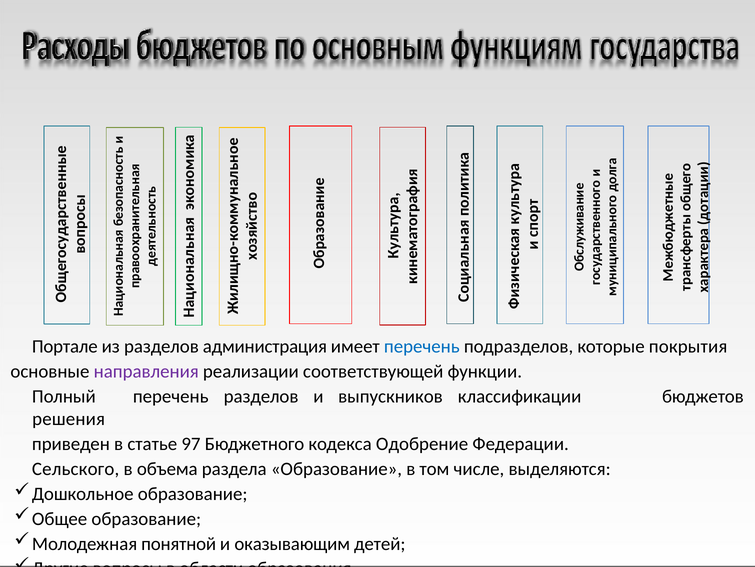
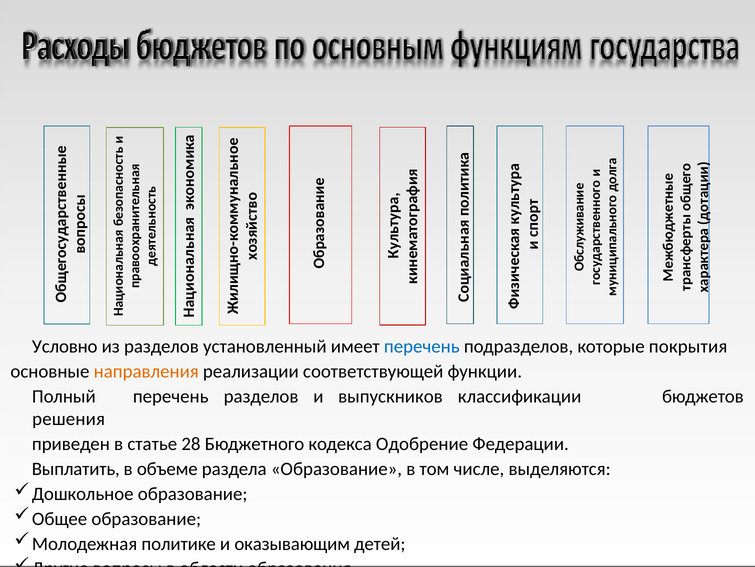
Портале: Портале -> Условно
администрация: администрация -> установленный
направления colour: purple -> orange
97: 97 -> 28
Сельского: Сельского -> Выплатить
объема: объема -> объеме
понятной: понятной -> политике
